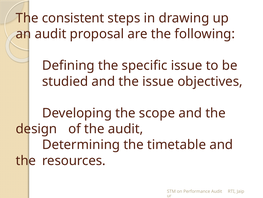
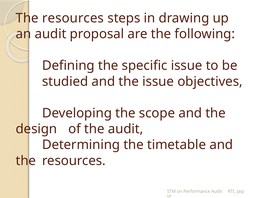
consistent at (73, 18): consistent -> resources
